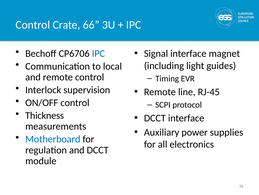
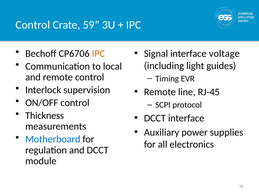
66: 66 -> 59
IPC at (98, 53) colour: blue -> orange
magnet: magnet -> voltage
